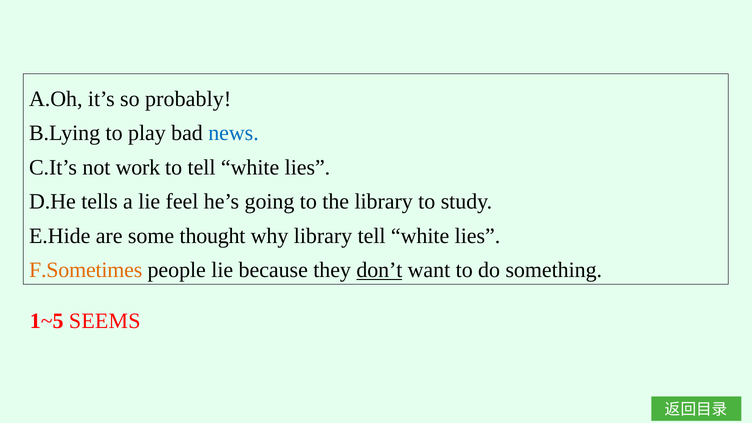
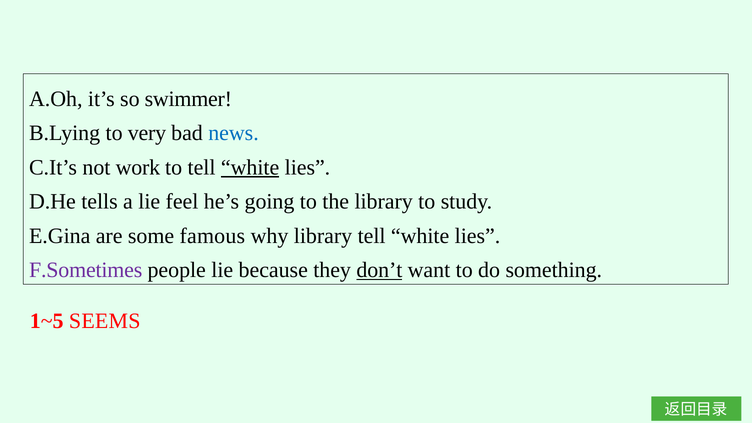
probably: probably -> swimmer
play: play -> very
white at (250, 167) underline: none -> present
E.Hide: E.Hide -> E.Gina
thought: thought -> famous
F.Sometimes colour: orange -> purple
